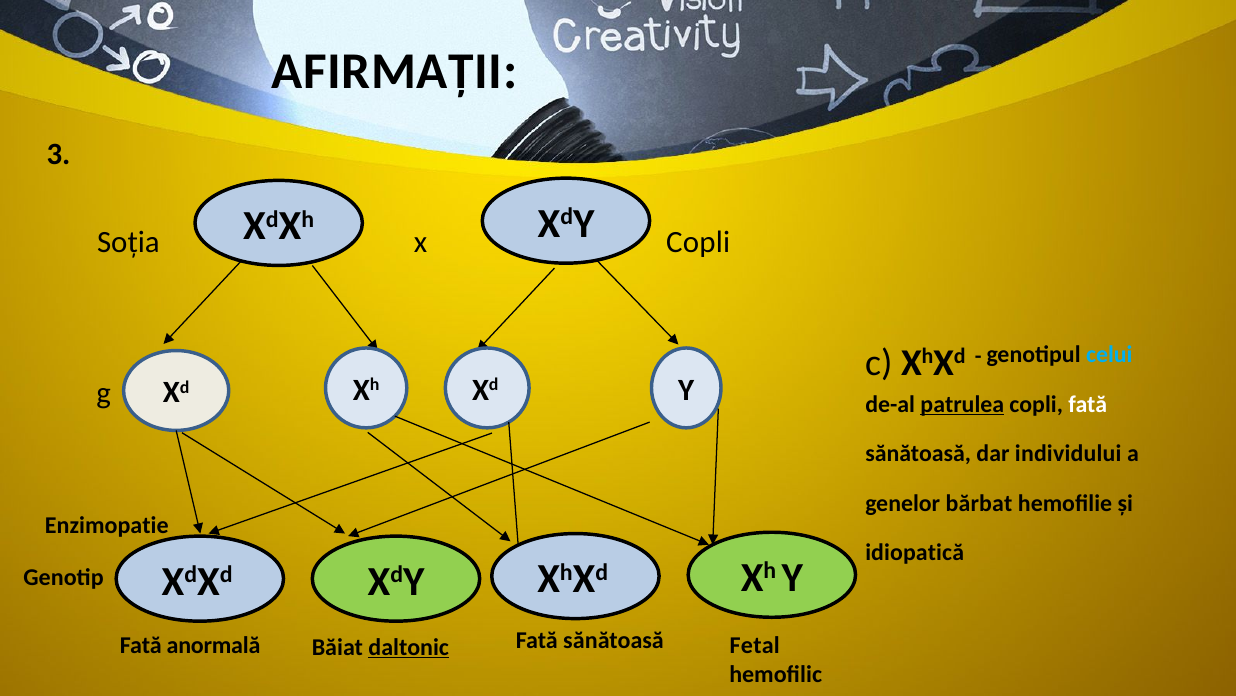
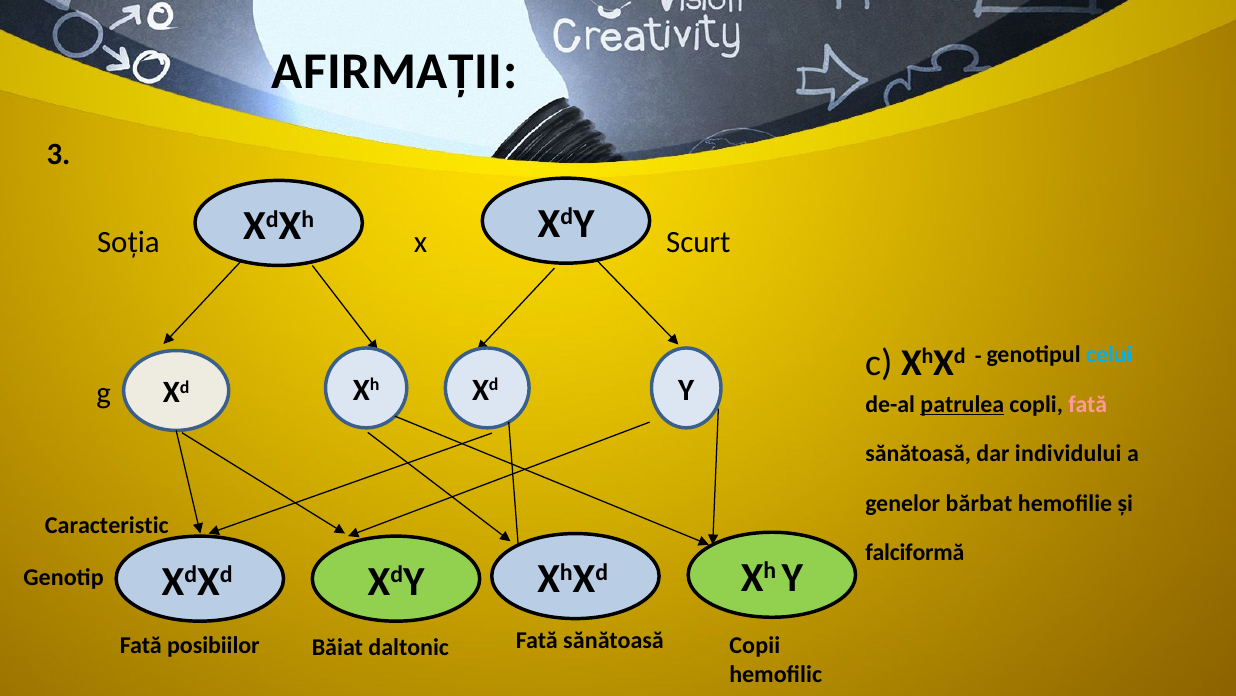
Soția Copli: Copli -> Scurt
fată at (1088, 404) colour: white -> pink
Enzimopatie: Enzimopatie -> Caracteristic
idiopatică: idiopatică -> falciformă
anormală: anormală -> posibiilor
Fetal: Fetal -> Copii
daltonic underline: present -> none
